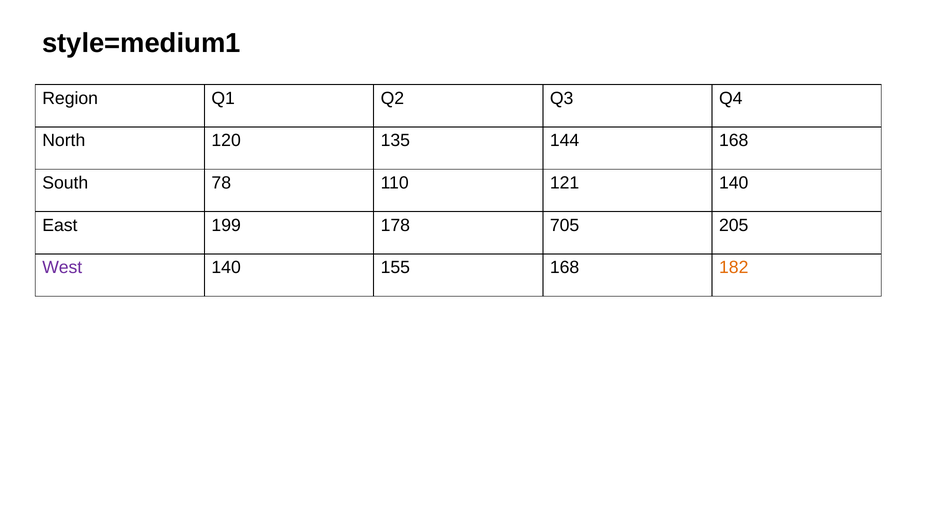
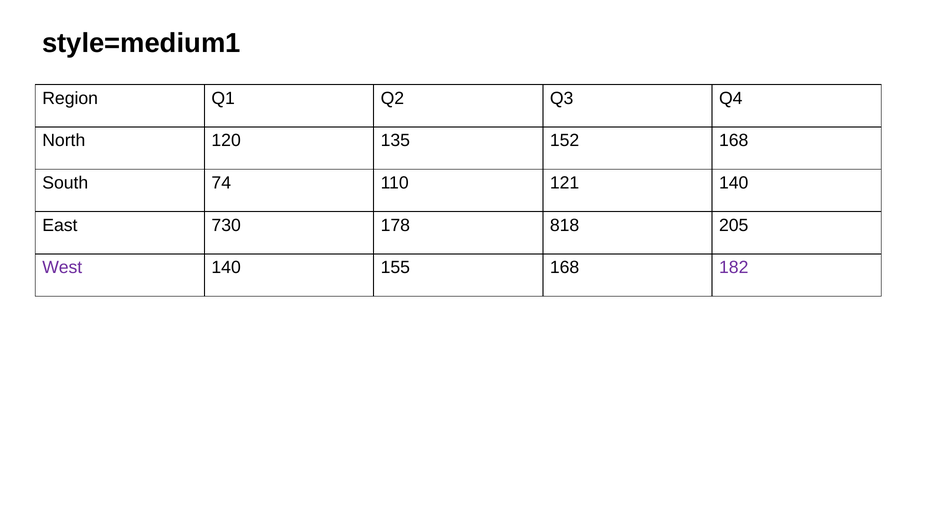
144: 144 -> 152
78: 78 -> 74
199: 199 -> 730
705: 705 -> 818
182 colour: orange -> purple
